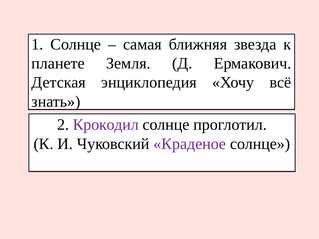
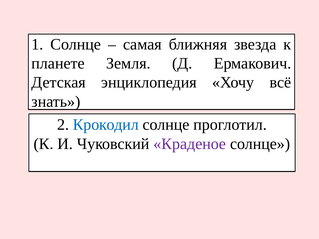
Крокодил colour: purple -> blue
